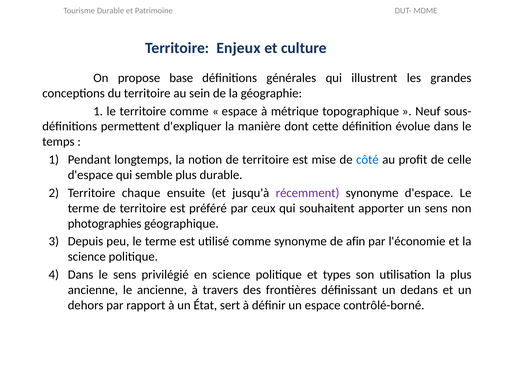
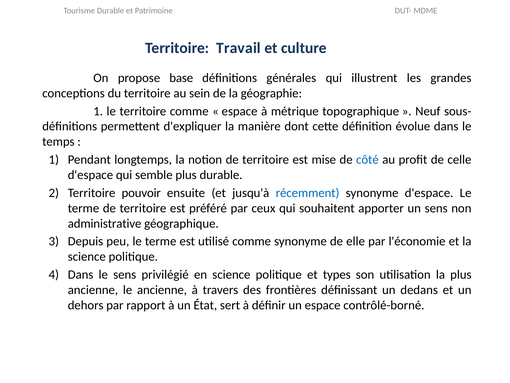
Enjeux: Enjeux -> Travail
chaque: chaque -> pouvoir
récemment colour: purple -> blue
photographies: photographies -> administrative
afin: afin -> elle
